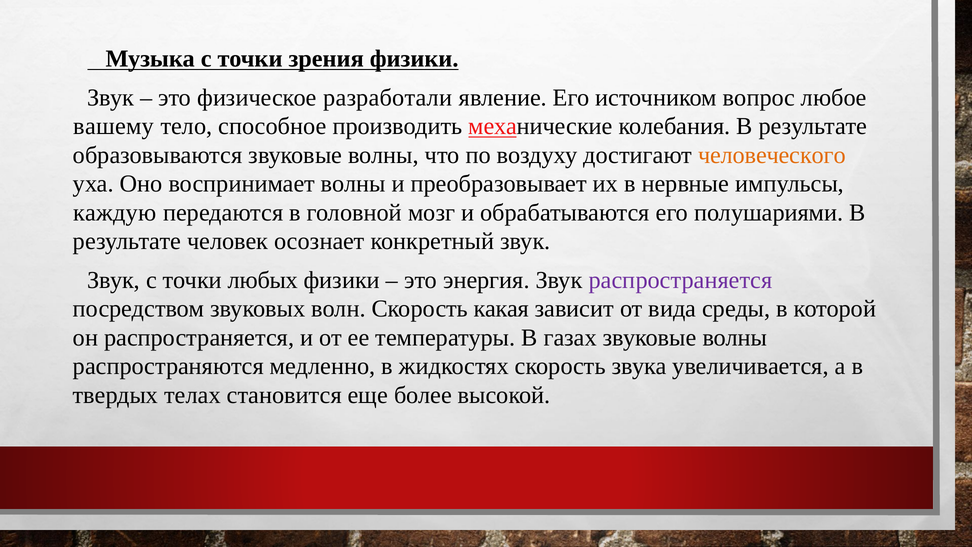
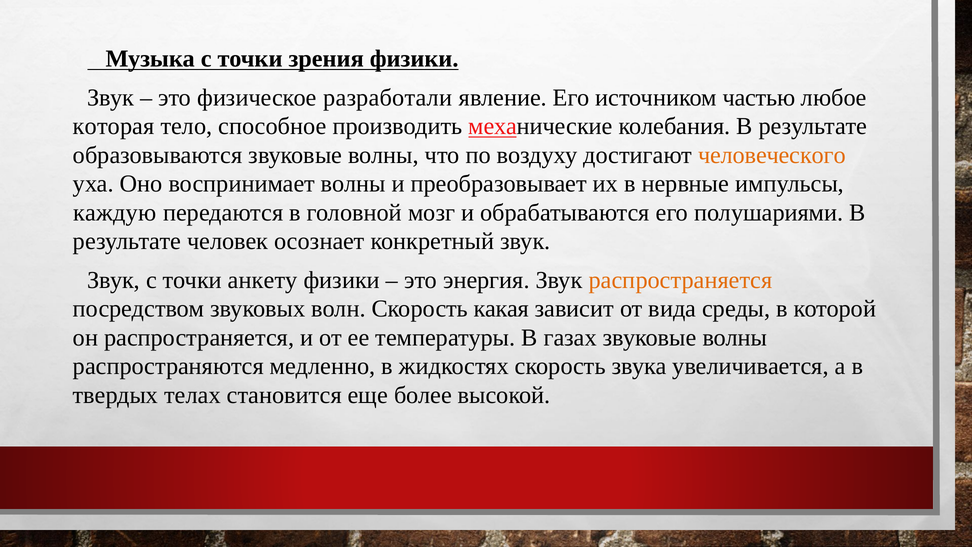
вопрос: вопрос -> частью
вашему: вашему -> которая
любых: любых -> анкету
распространяется at (680, 280) colour: purple -> orange
